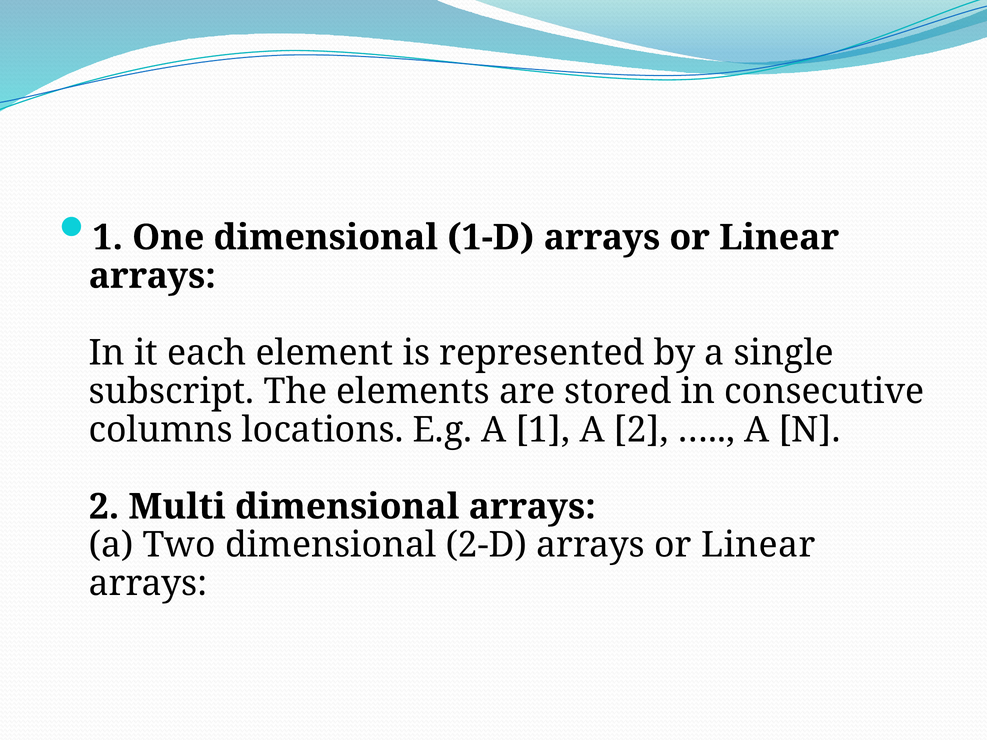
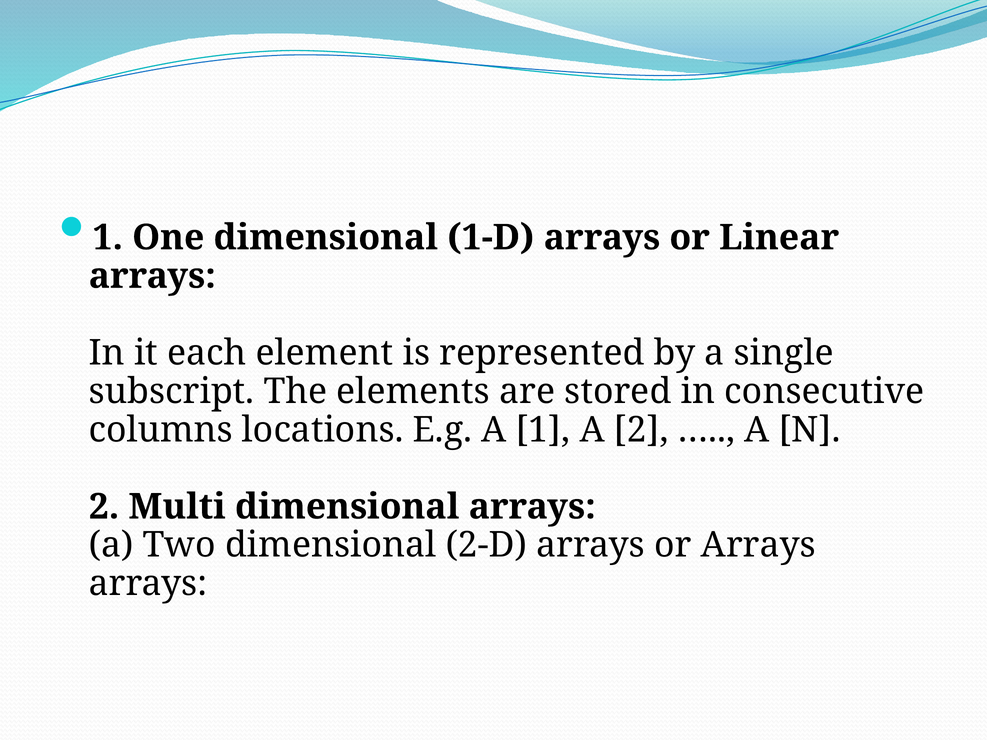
2-D arrays or Linear: Linear -> Arrays
